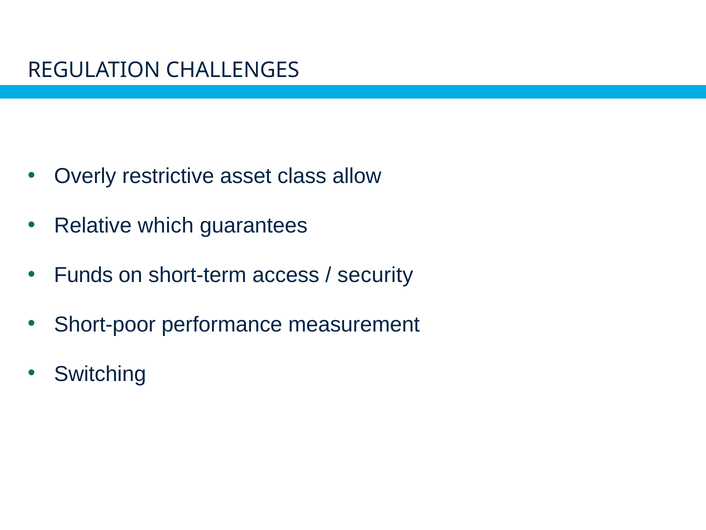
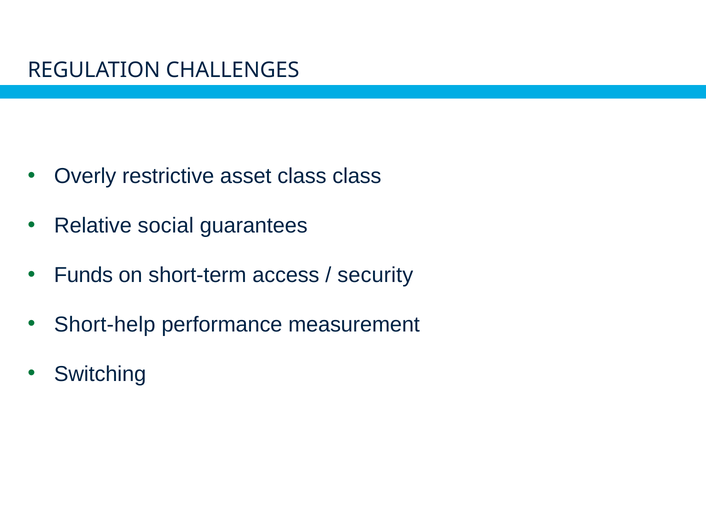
class allow: allow -> class
which: which -> social
Short-poor: Short-poor -> Short-help
